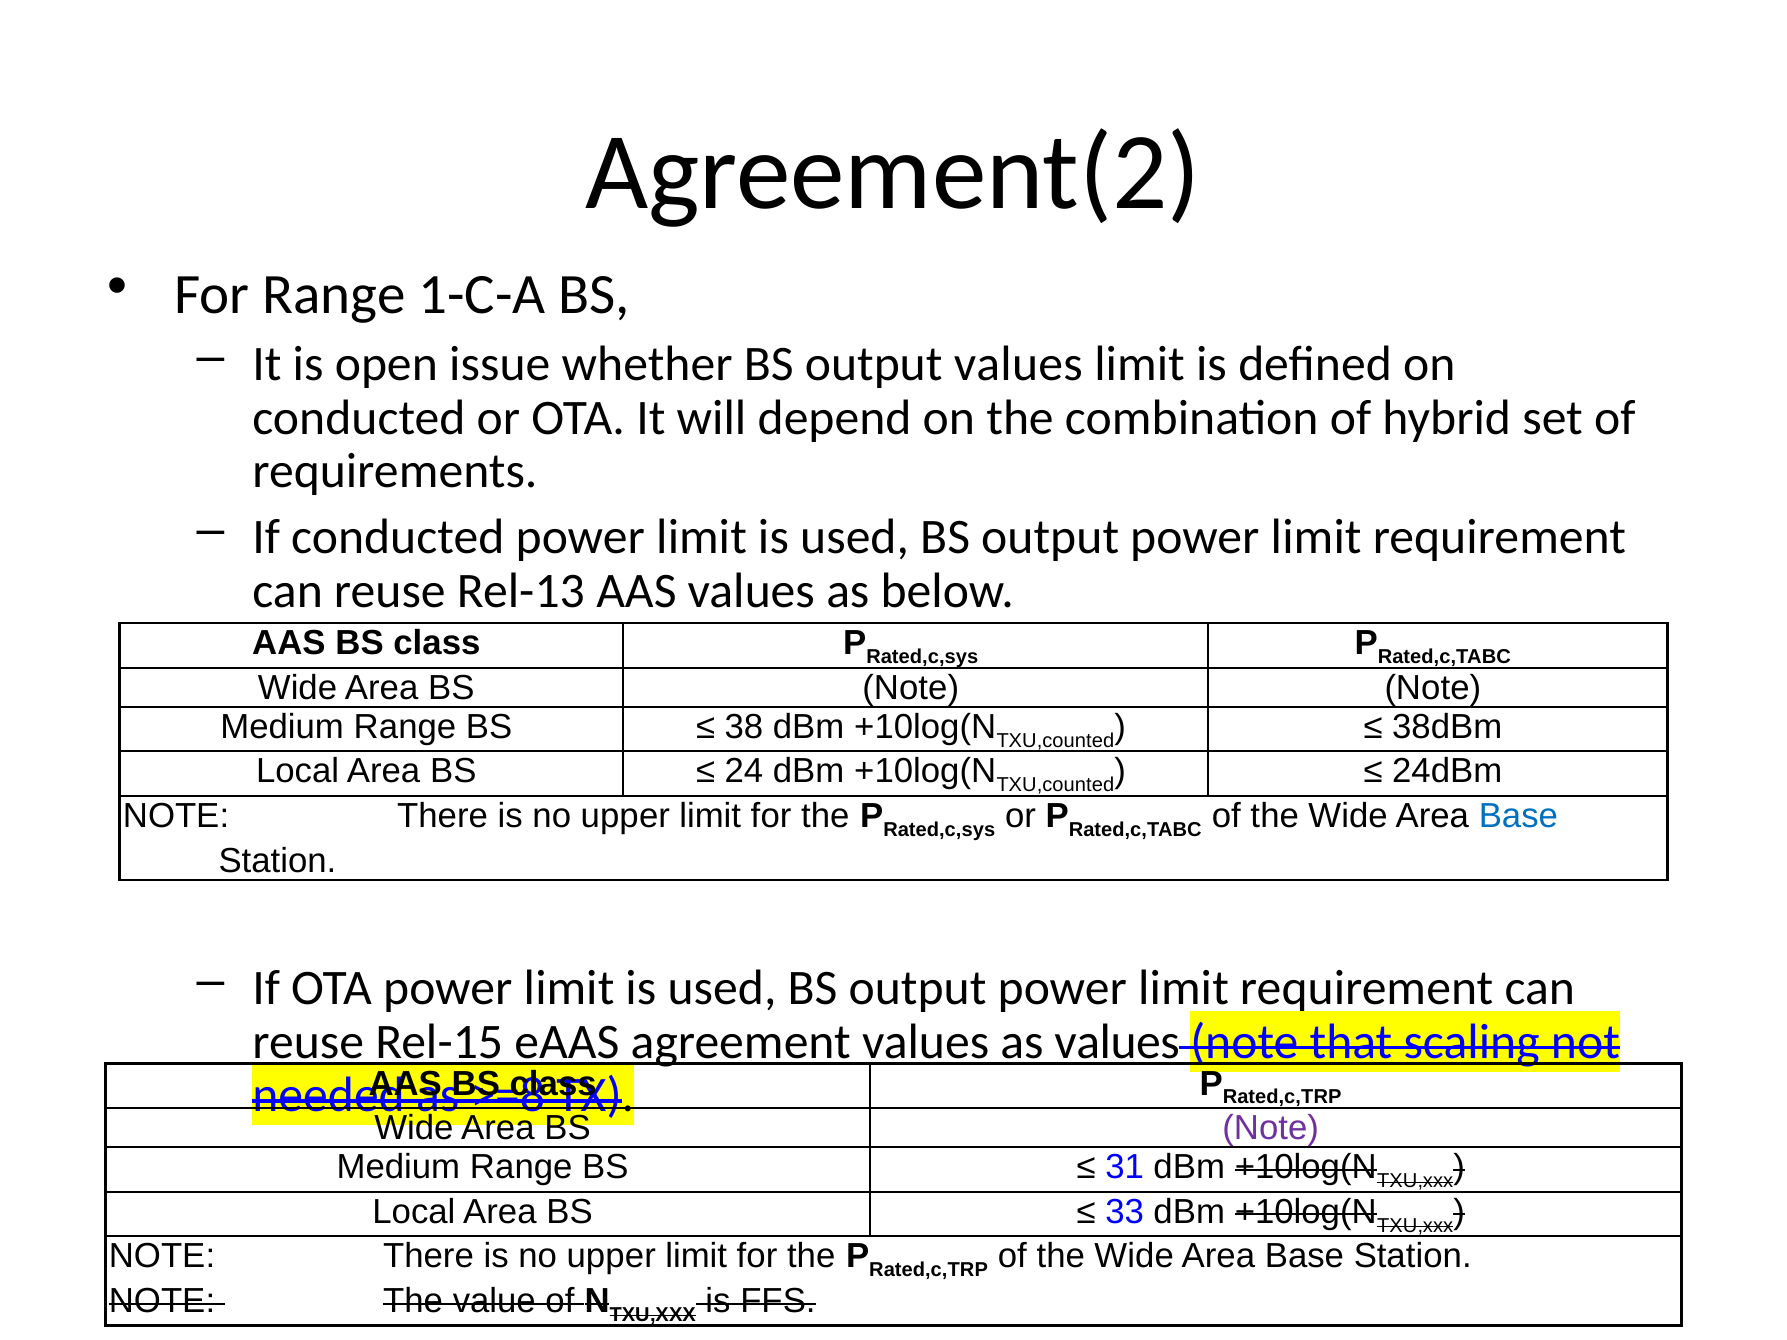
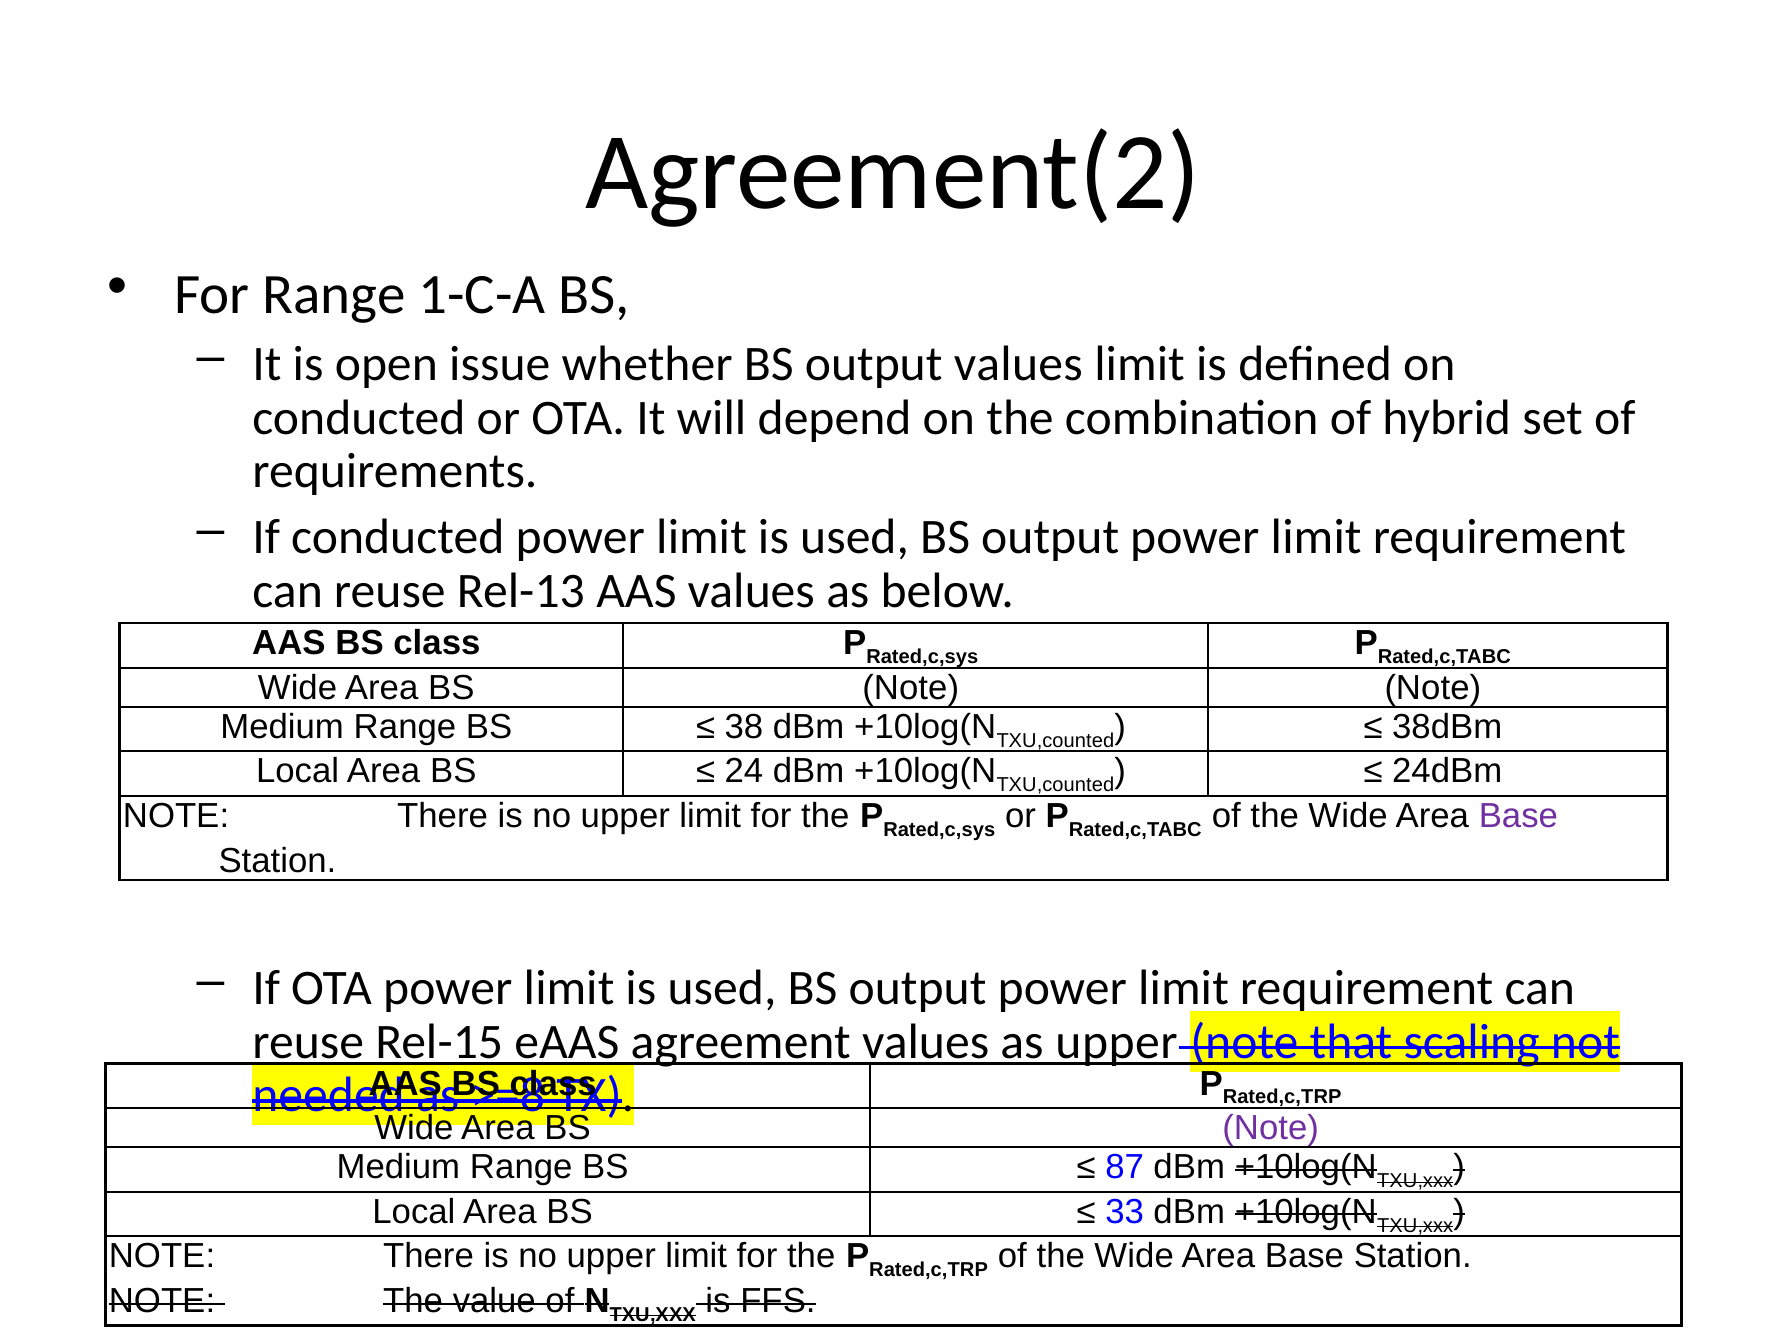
Base at (1518, 816) colour: blue -> purple
as values: values -> upper
31: 31 -> 87
